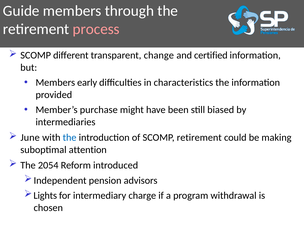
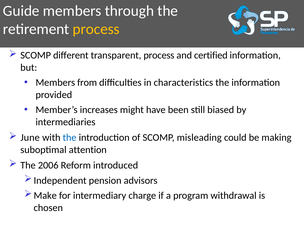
process at (96, 29) colour: pink -> yellow
transparent change: change -> process
early: early -> from
purchase: purchase -> increases
SCOMP retirement: retirement -> misleading
2054: 2054 -> 2006
Lights: Lights -> Make
